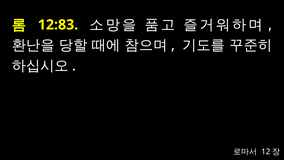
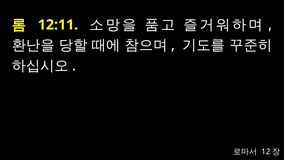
12:83: 12:83 -> 12:11
